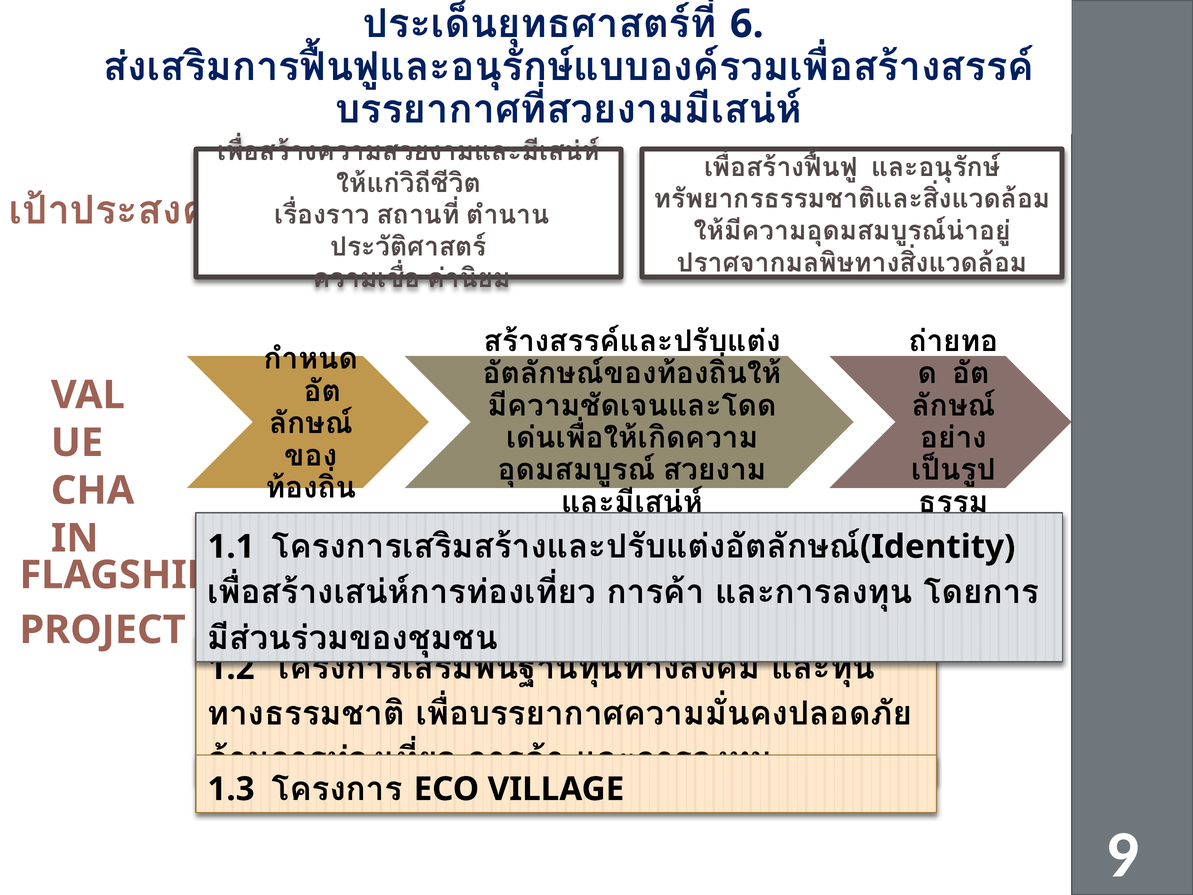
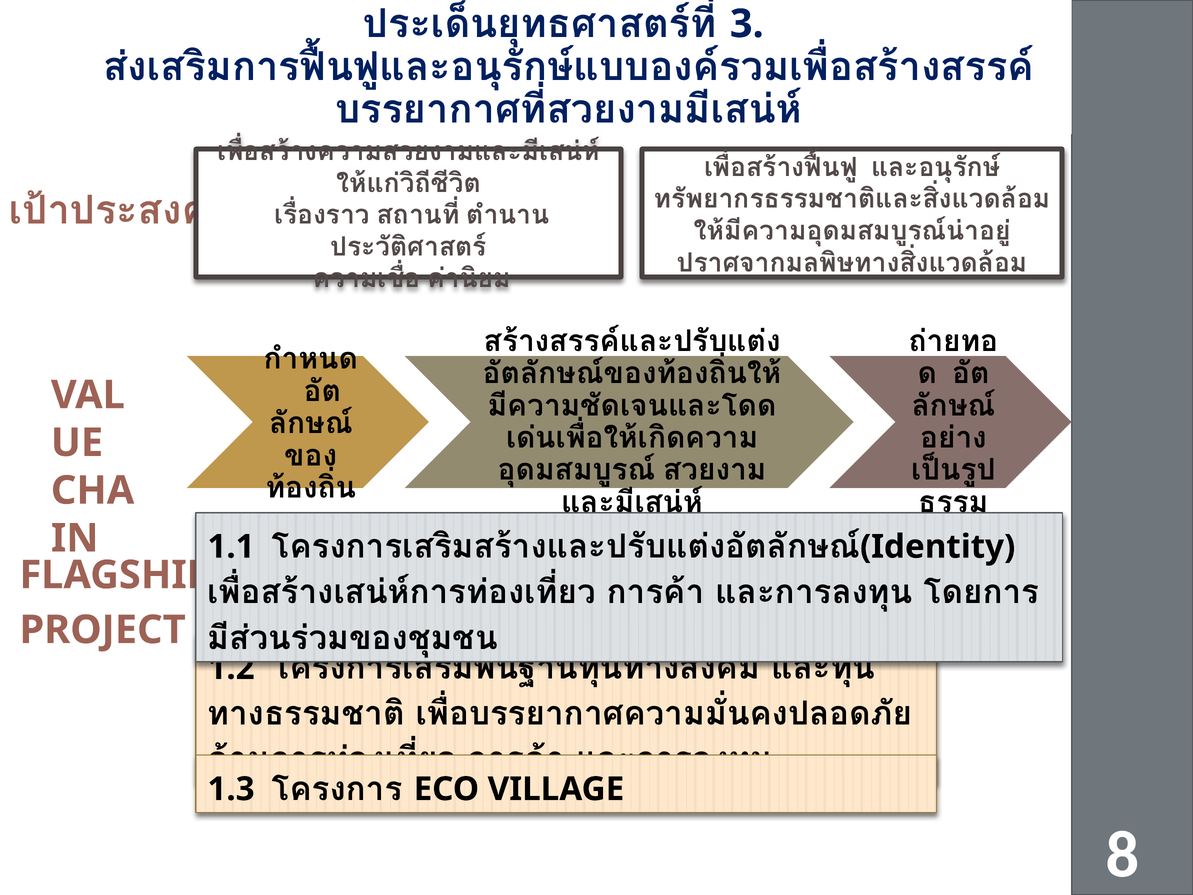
6: 6 -> 3
9: 9 -> 8
